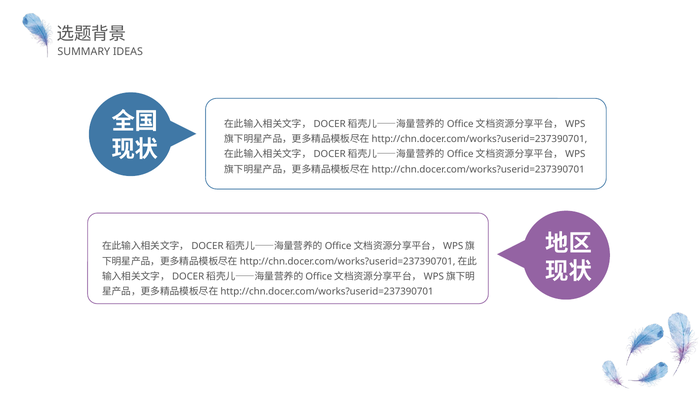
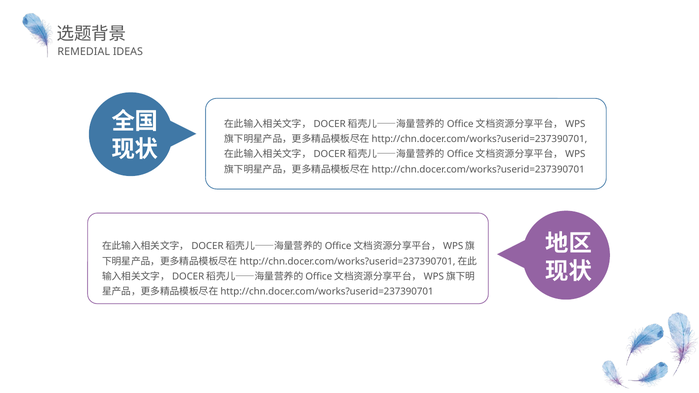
SUMMARY: SUMMARY -> REMEDIAL
